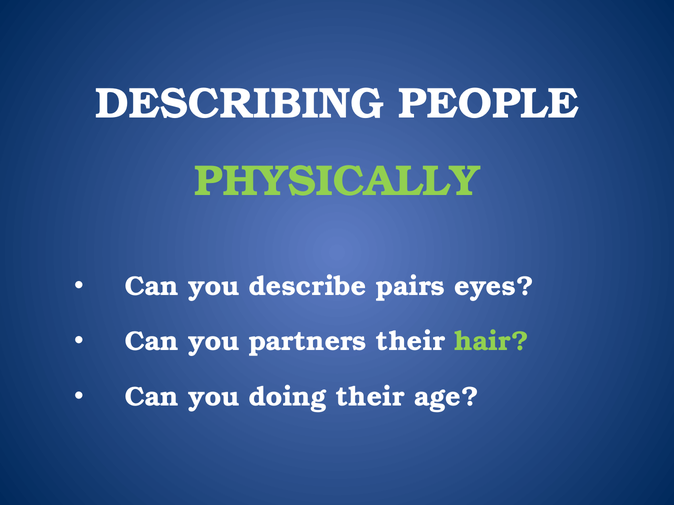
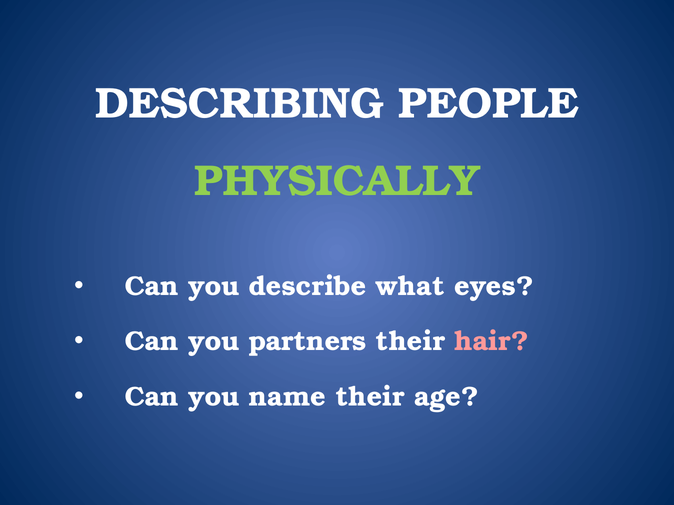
pairs: pairs -> what
hair colour: light green -> pink
doing: doing -> name
